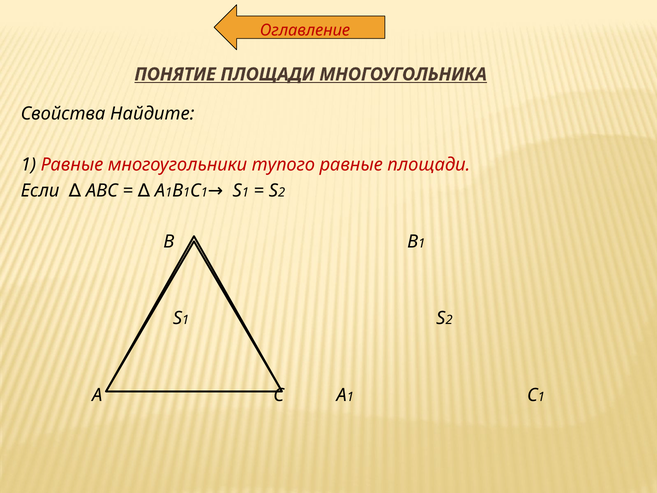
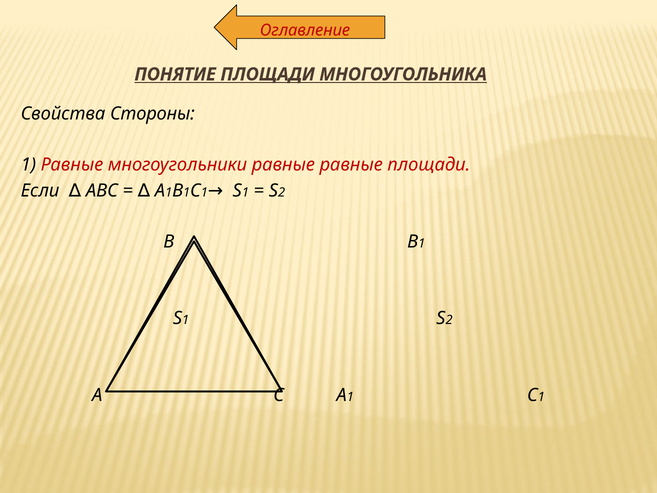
Найдите: Найдите -> Стороны
многоугольники тупого: тупого -> равные
